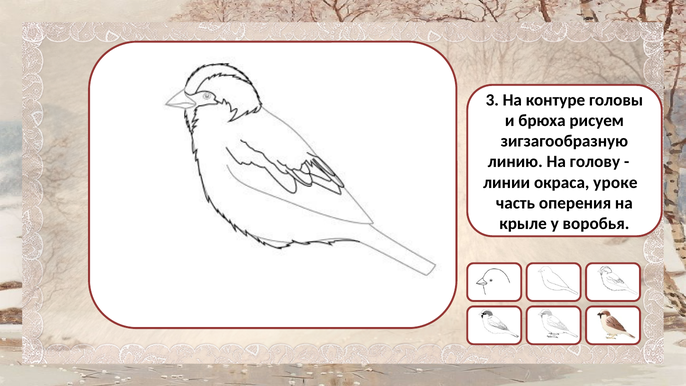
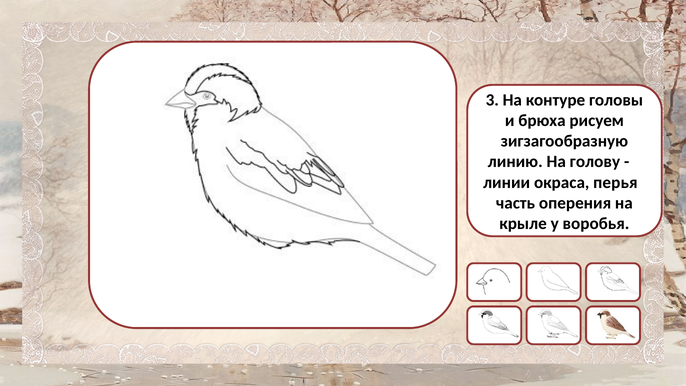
уроке: уроке -> перья
